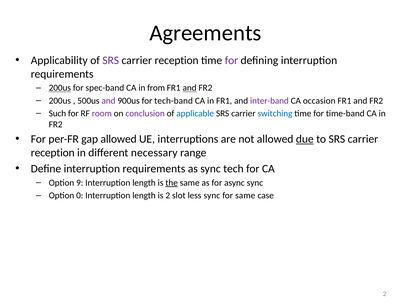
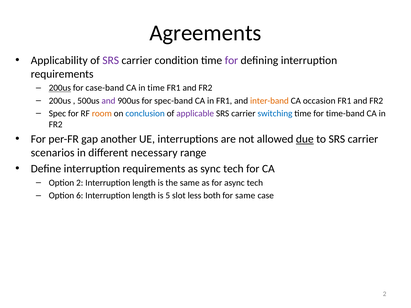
reception at (177, 60): reception -> condition
spec-band: spec-band -> case-band
in from: from -> time
and at (190, 88) underline: present -> none
tech-band: tech-band -> spec-band
inter-band colour: purple -> orange
Such: Such -> Spec
room colour: purple -> orange
conclusion colour: purple -> blue
applicable colour: blue -> purple
gap allowed: allowed -> another
reception at (53, 153): reception -> scenarios
Option 9: 9 -> 2
the underline: present -> none
async sync: sync -> tech
0: 0 -> 6
is 2: 2 -> 5
less sync: sync -> both
